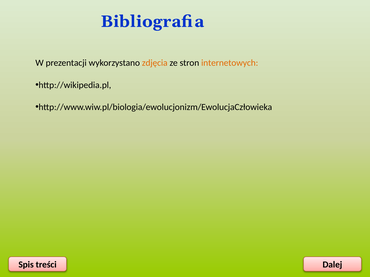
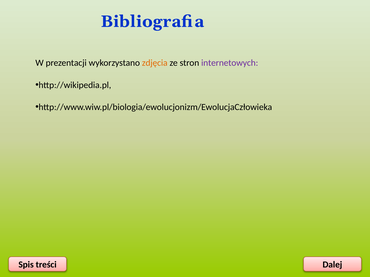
internetowych colour: orange -> purple
